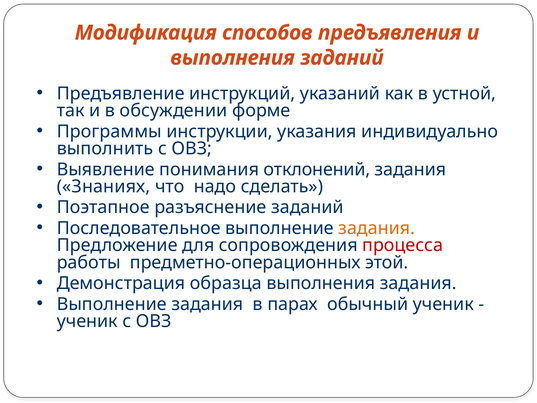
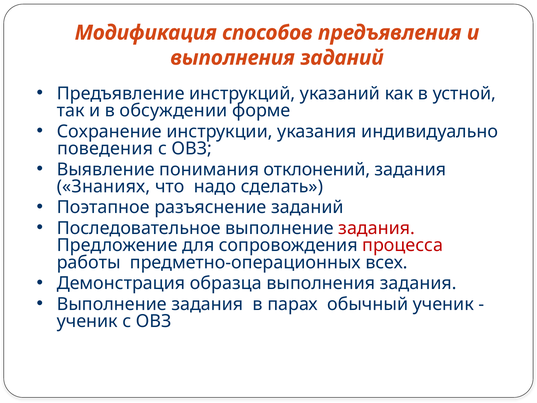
Программы: Программы -> Сохранение
выполнить: выполнить -> поведения
задания at (377, 228) colour: orange -> red
этой: этой -> всех
